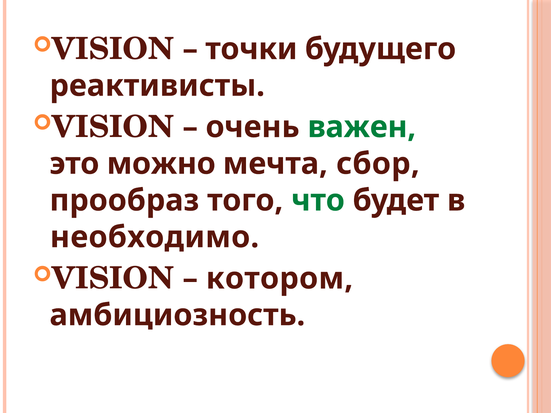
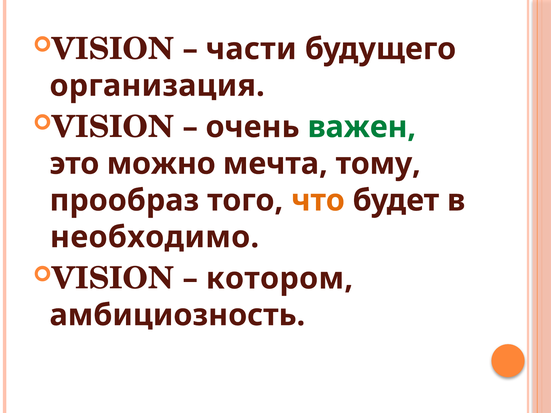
точки: точки -> части
реактивисты: реактивисты -> организация
сбор: сбор -> тому
что colour: green -> orange
